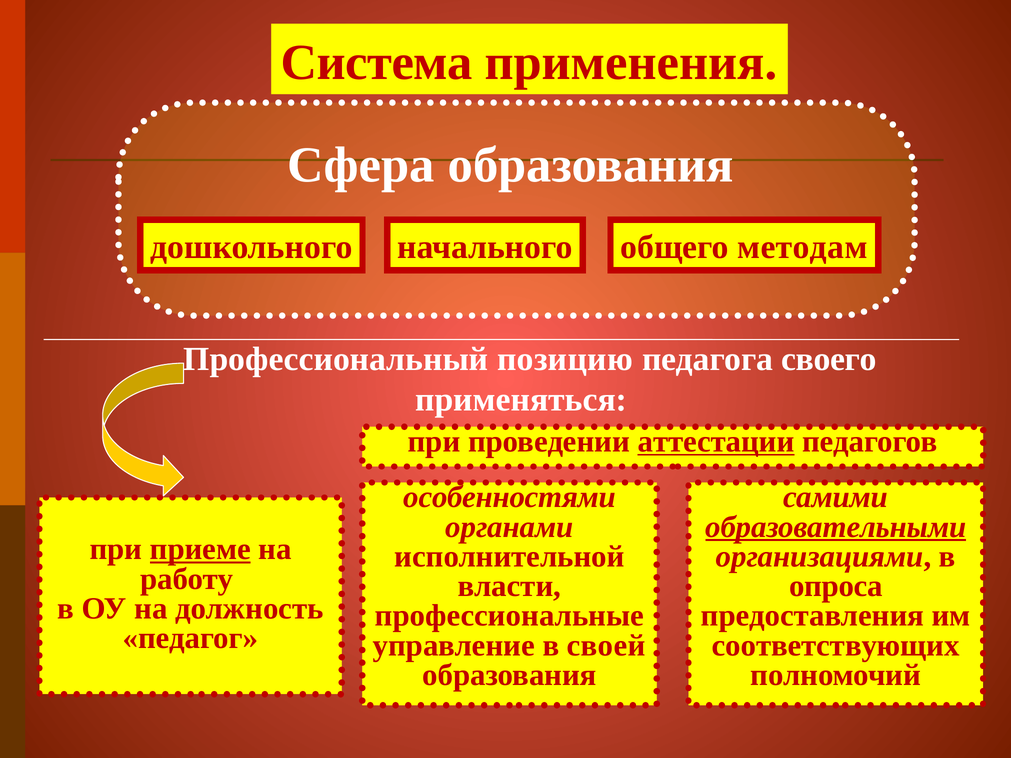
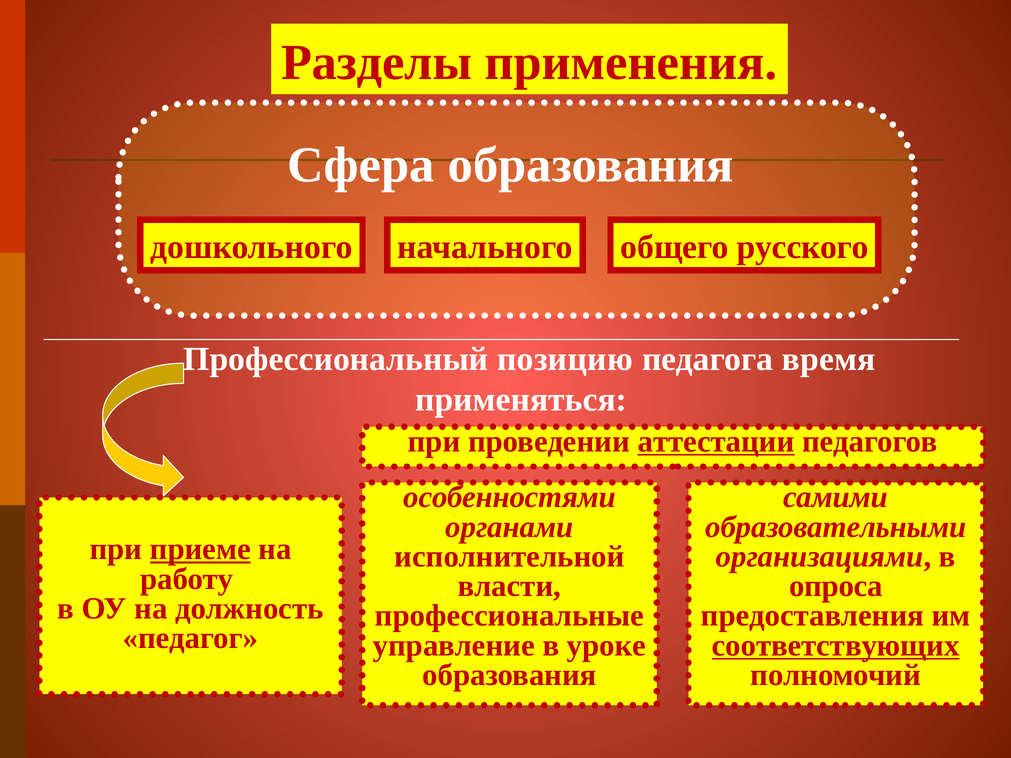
Система: Система -> Разделы
методам: методам -> русского
своего: своего -> время
образовательными underline: present -> none
своей: своей -> уроке
соответствующих underline: none -> present
